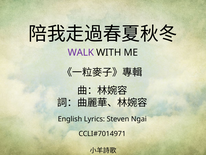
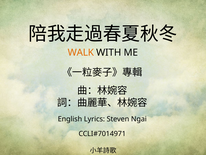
WALK colour: purple -> orange
